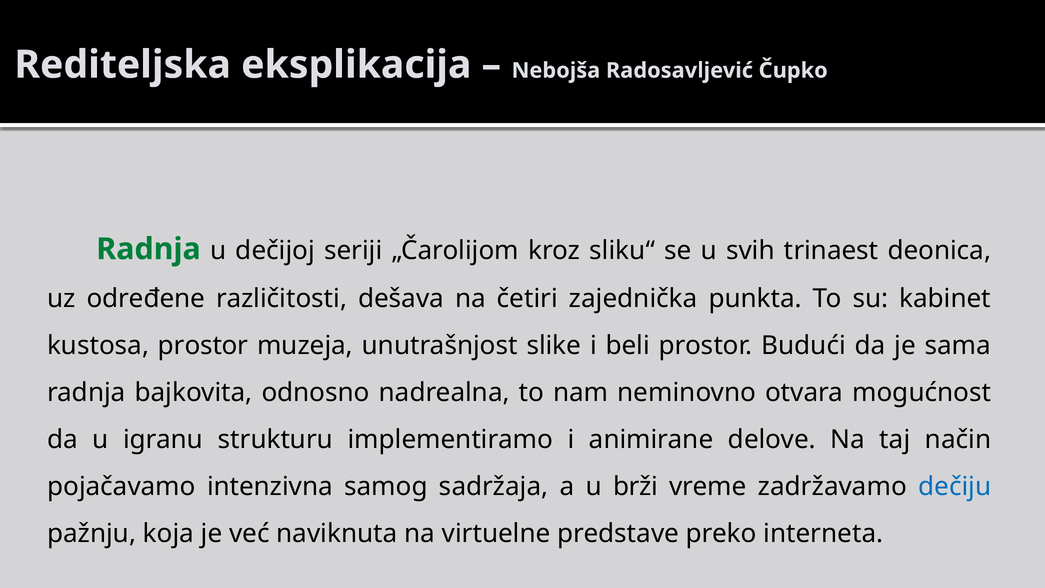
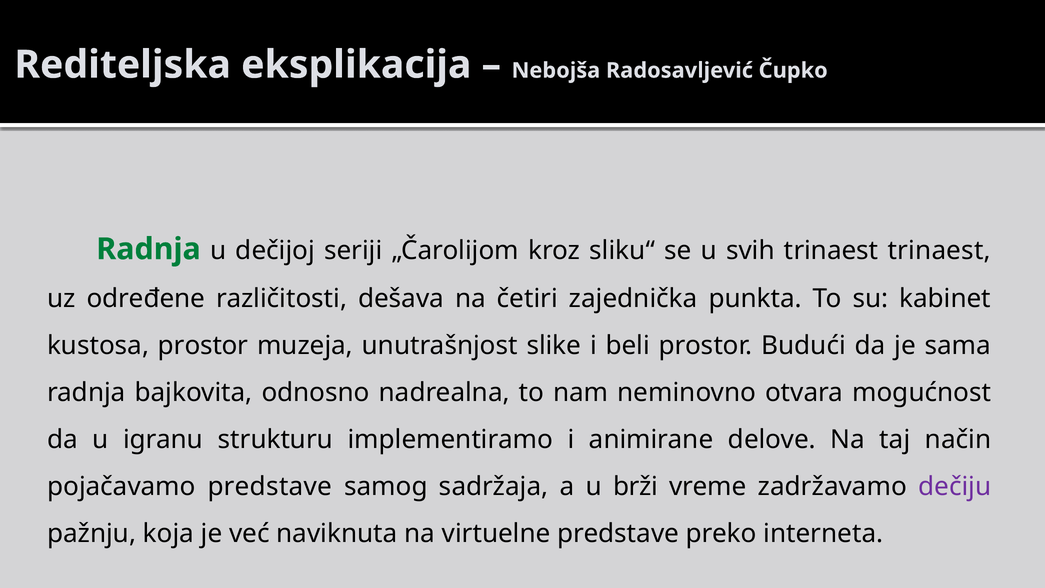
trinaest deonica: deonica -> trinaest
pojačavamo intenzivna: intenzivna -> predstave
dečiju colour: blue -> purple
